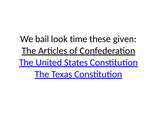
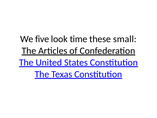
bail: bail -> five
given: given -> small
